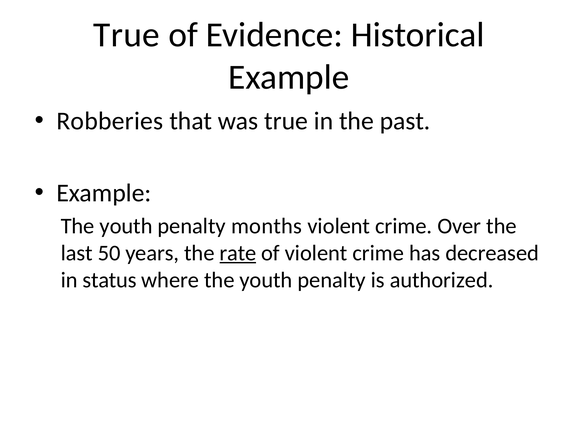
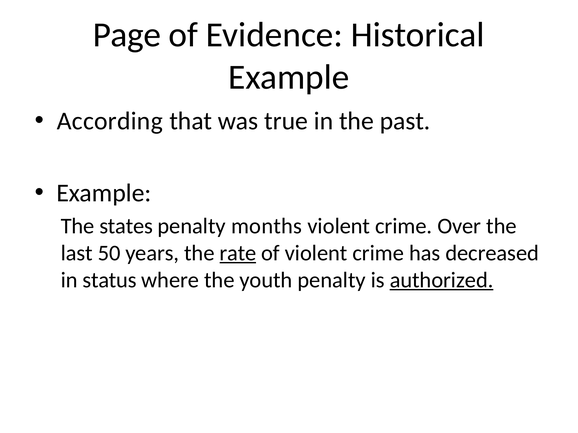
True at (127, 35): True -> Page
Robberies: Robberies -> According
youth at (126, 226): youth -> states
authorized underline: none -> present
